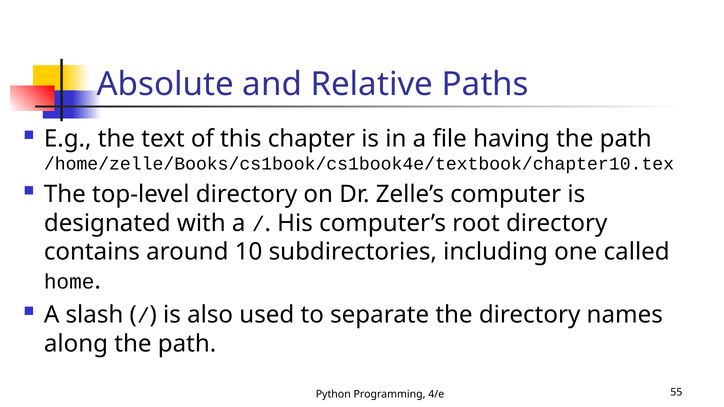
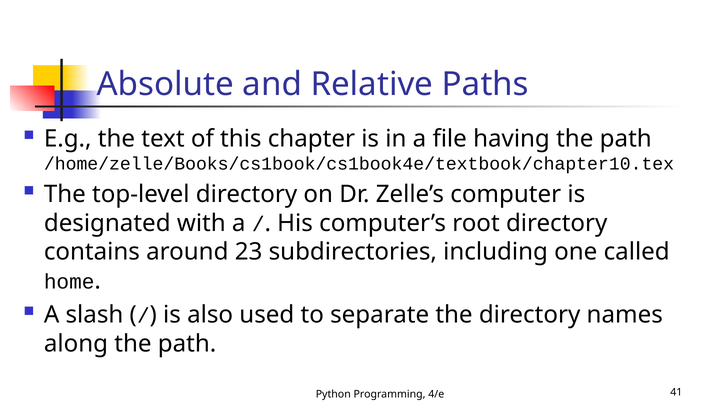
10: 10 -> 23
55: 55 -> 41
